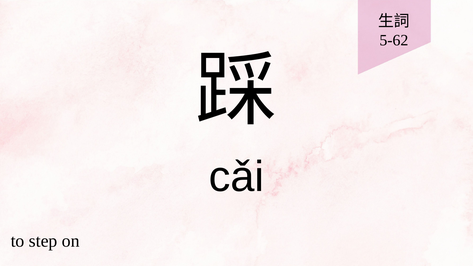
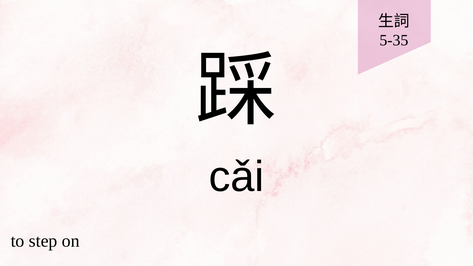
5-62: 5-62 -> 5-35
